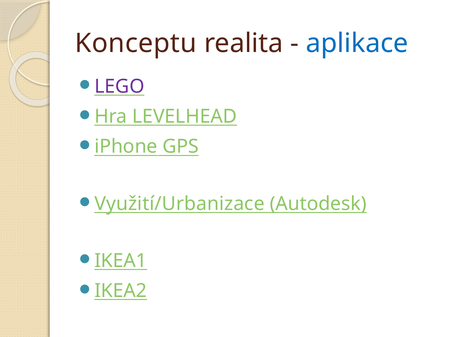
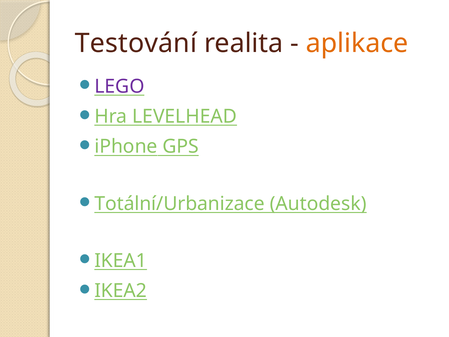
Konceptu: Konceptu -> Testování
aplikace colour: blue -> orange
Využití/Urbanizace: Využití/Urbanizace -> Totální/Urbanizace
